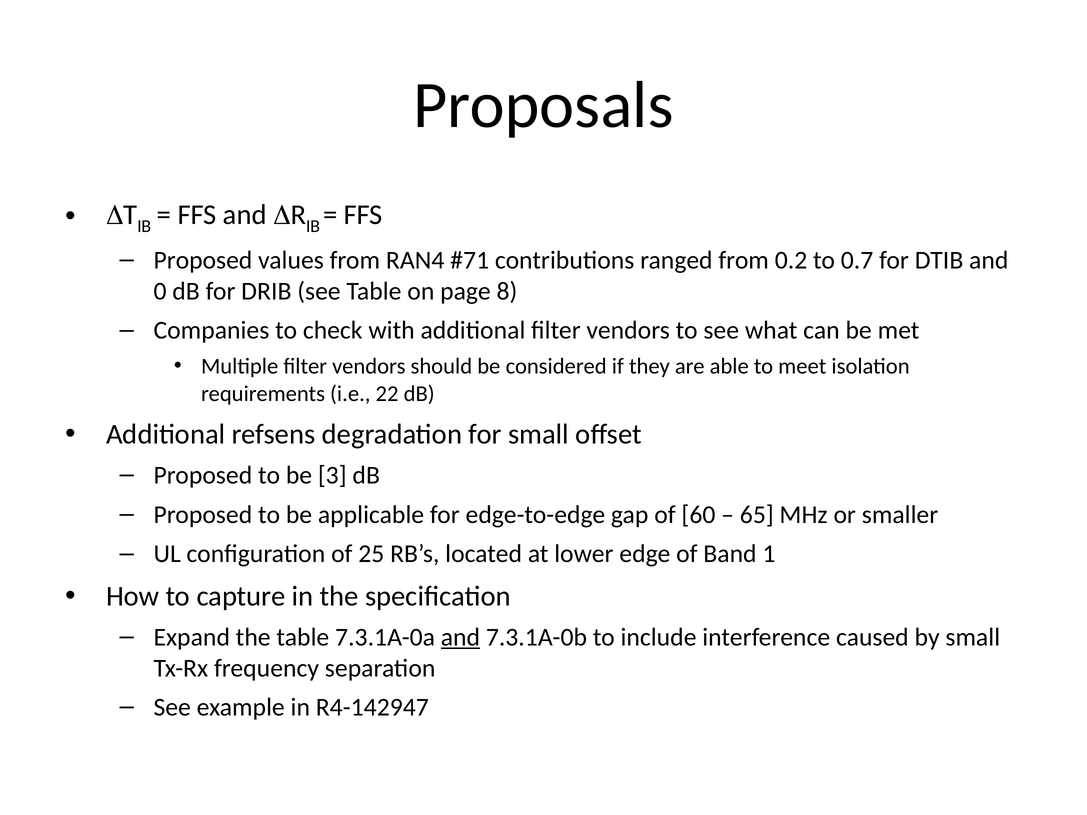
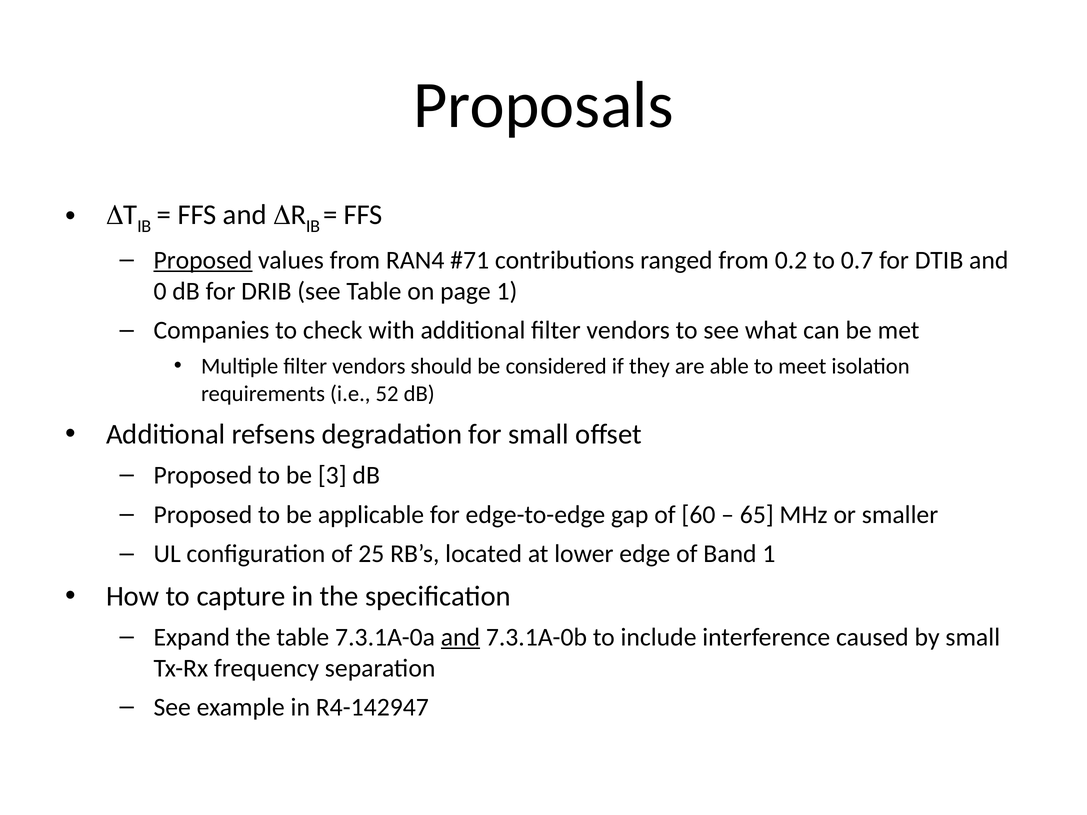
Proposed at (203, 260) underline: none -> present
page 8: 8 -> 1
22: 22 -> 52
